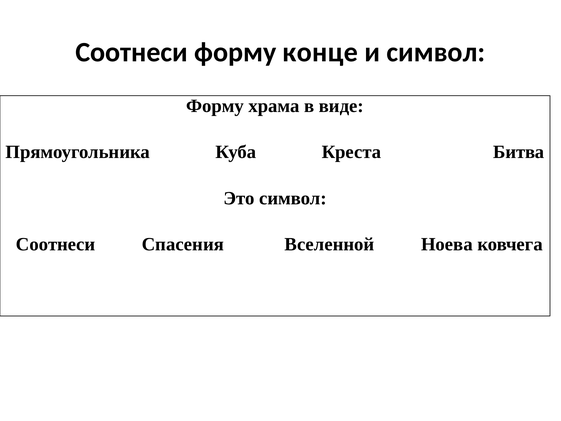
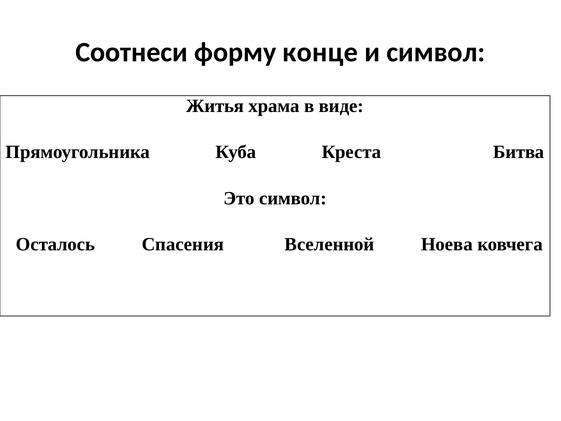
Форму at (215, 106): Форму -> Житья
Соотнеси at (56, 244): Соотнеси -> Осталось
